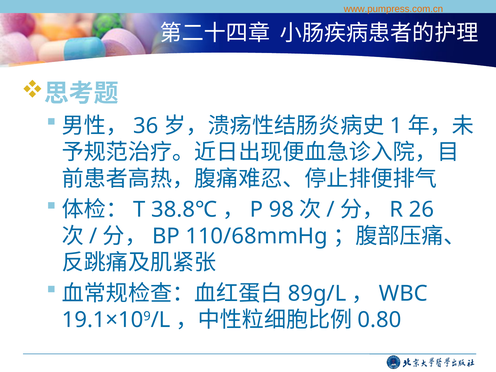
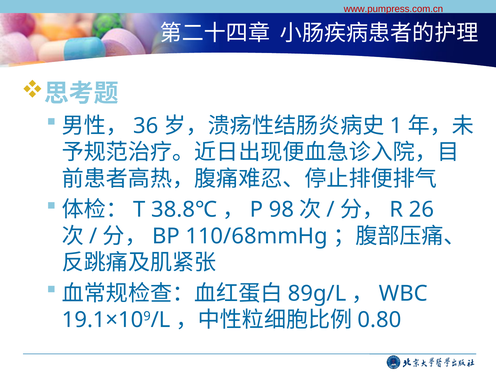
www.pumpress.com.cn colour: orange -> red
